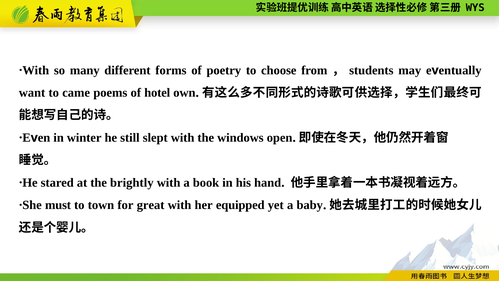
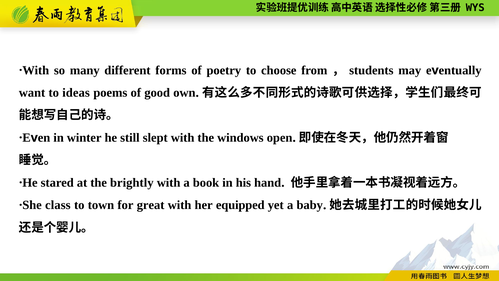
came: came -> ideas
hotel: hotel -> good
must: must -> class
